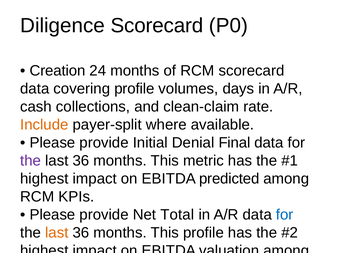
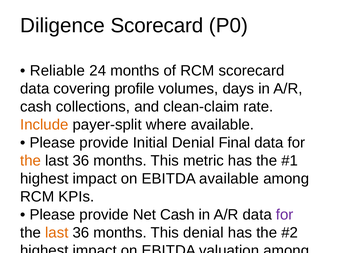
Creation: Creation -> Reliable
the at (31, 161) colour: purple -> orange
EBITDA predicted: predicted -> available
Net Total: Total -> Cash
for at (285, 214) colour: blue -> purple
This profile: profile -> denial
